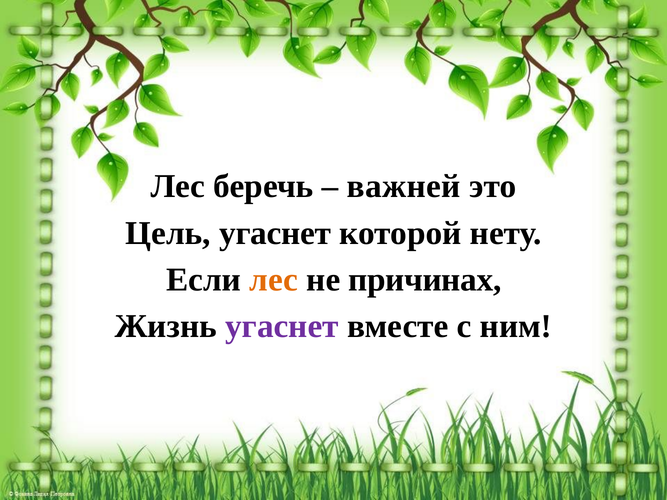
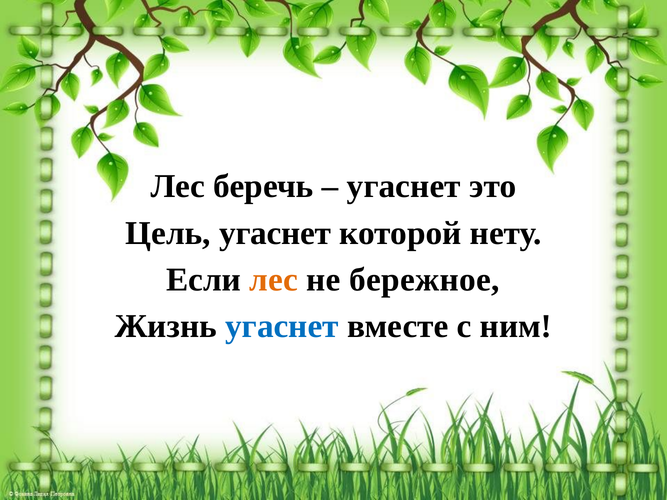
важней at (404, 186): важней -> угаснет
причинах: причинах -> бережное
угаснет at (282, 327) colour: purple -> blue
